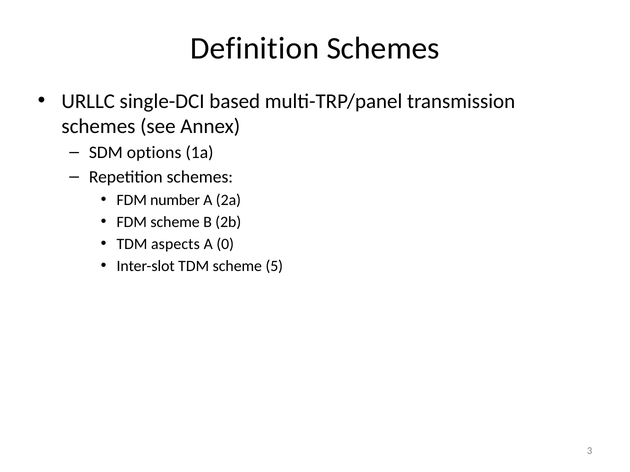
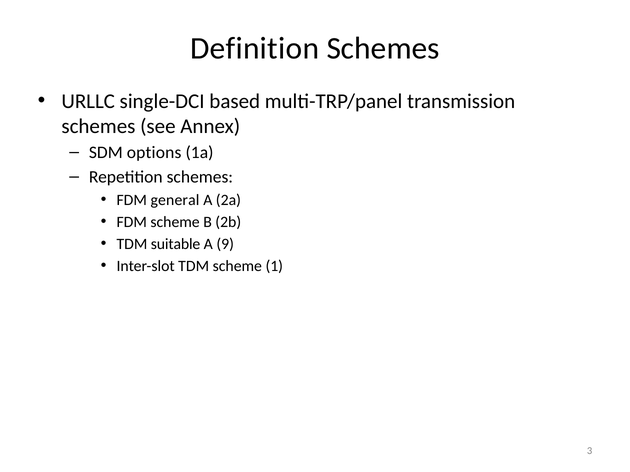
number: number -> general
aspects: aspects -> suitable
0: 0 -> 9
5: 5 -> 1
